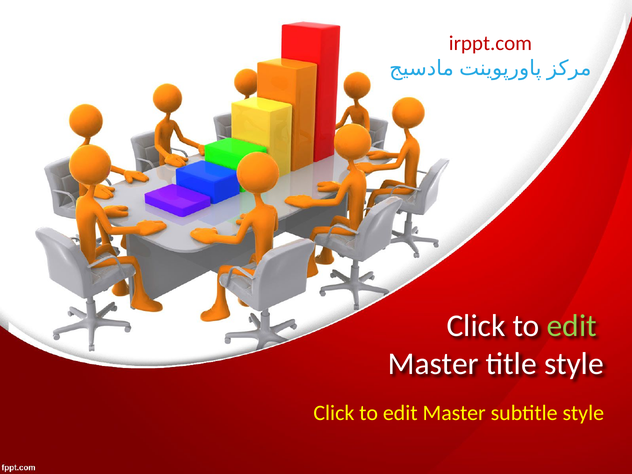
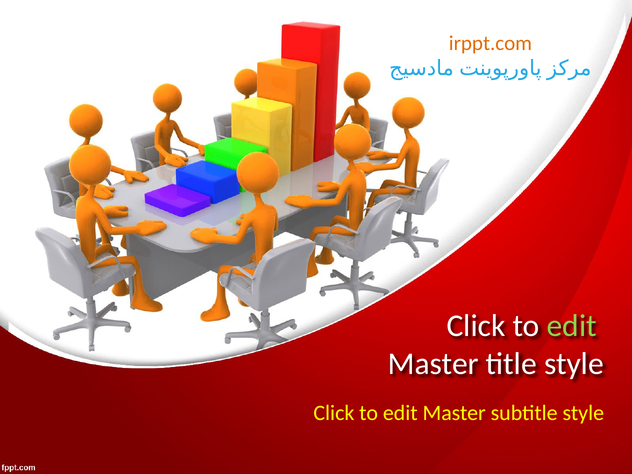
irppt.com colour: red -> orange
